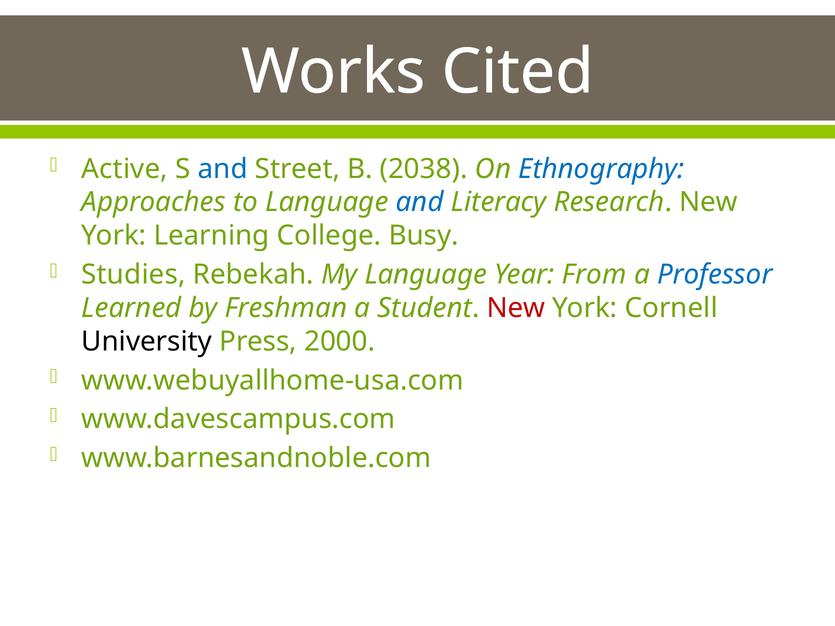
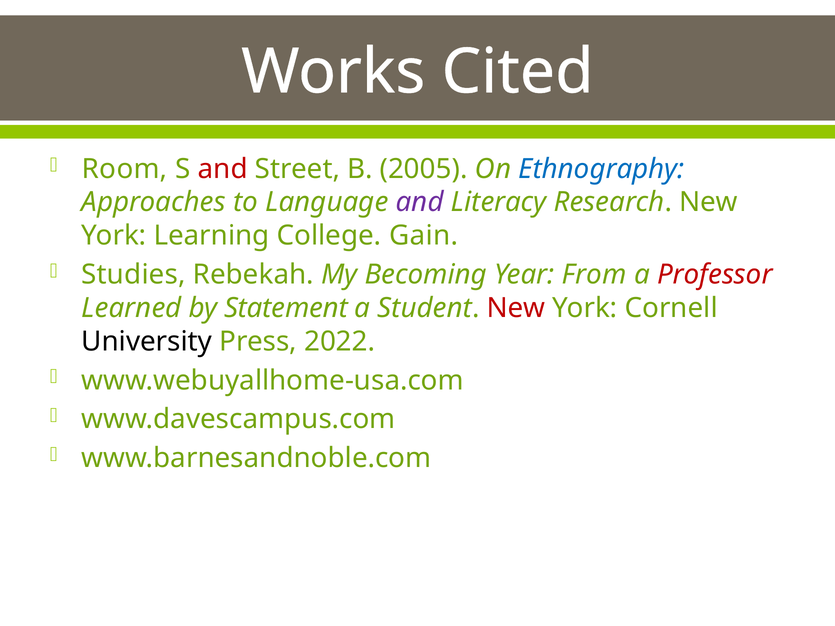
Active: Active -> Room
and at (223, 169) colour: blue -> red
2038: 2038 -> 2005
and at (420, 202) colour: blue -> purple
Busy: Busy -> Gain
My Language: Language -> Becoming
Professor colour: blue -> red
Freshman: Freshman -> Statement
2000: 2000 -> 2022
